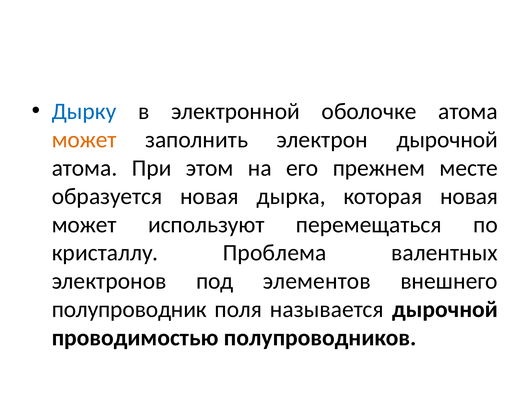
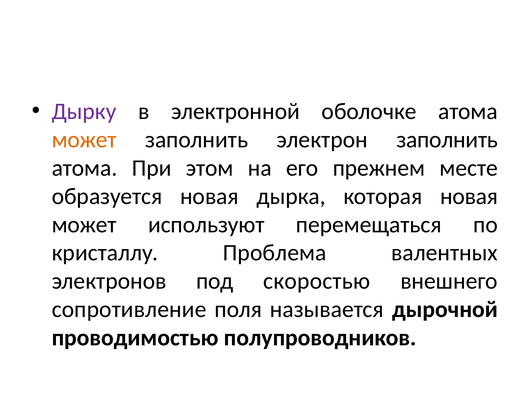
Дырку colour: blue -> purple
электрон дырочной: дырочной -> заполнить
элементов: элементов -> скоростью
полупроводник: полупроводник -> сопротивление
